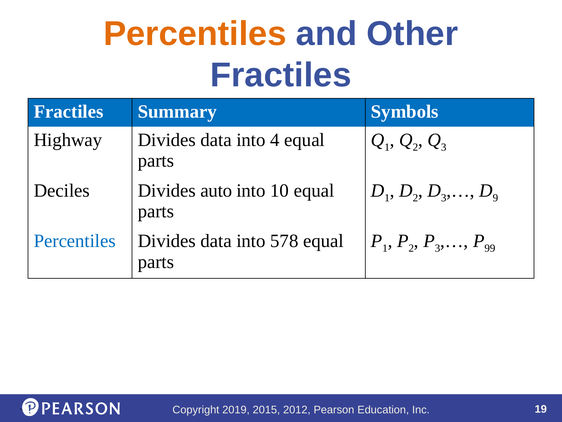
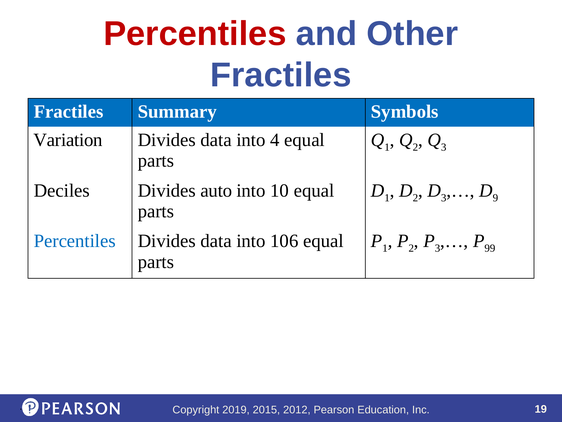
Percentiles at (195, 34) colour: orange -> red
Highway: Highway -> Variation
578: 578 -> 106
